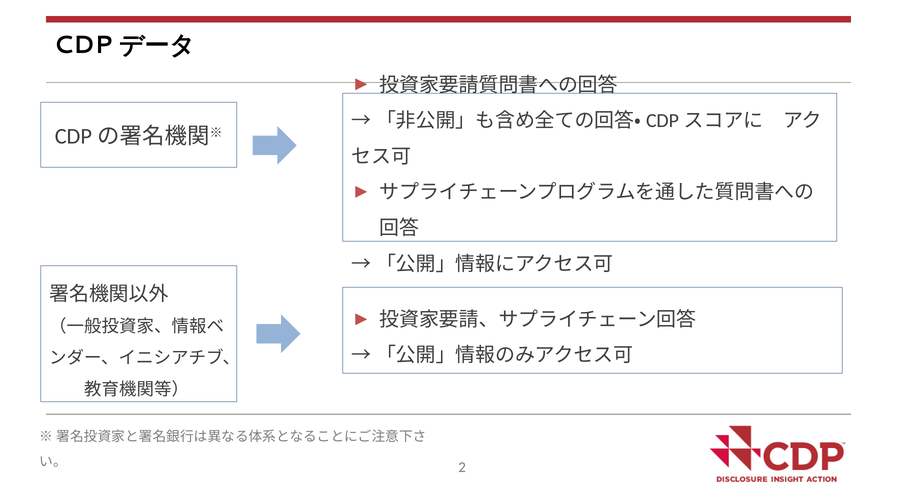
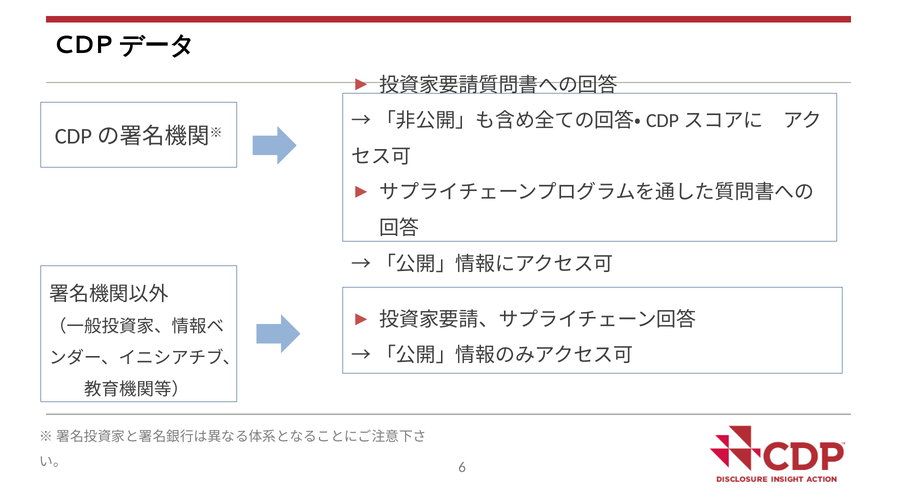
2: 2 -> 6
